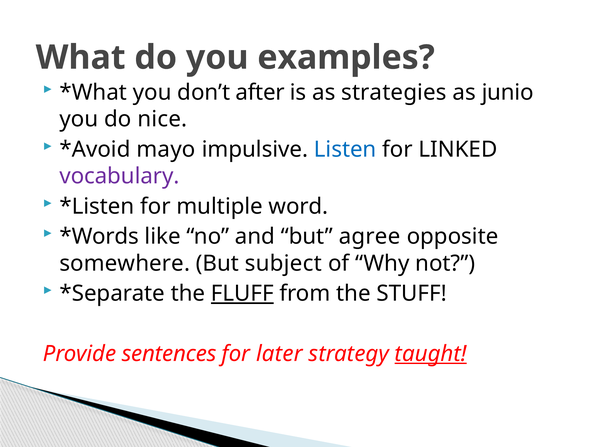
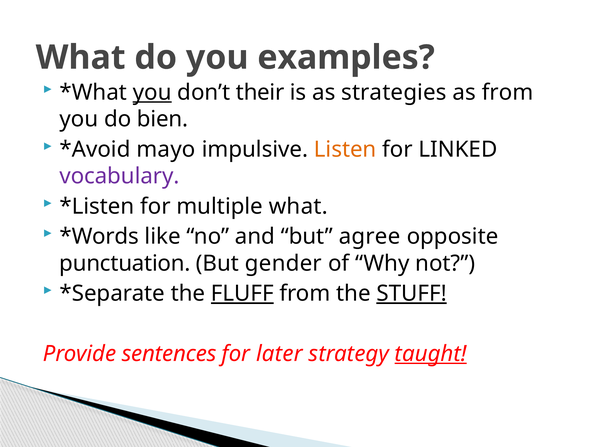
you at (152, 92) underline: none -> present
after: after -> their
as junio: junio -> from
nice: nice -> bien
Listen colour: blue -> orange
multiple word: word -> what
somewhere: somewhere -> punctuation
subject: subject -> gender
STUFF underline: none -> present
